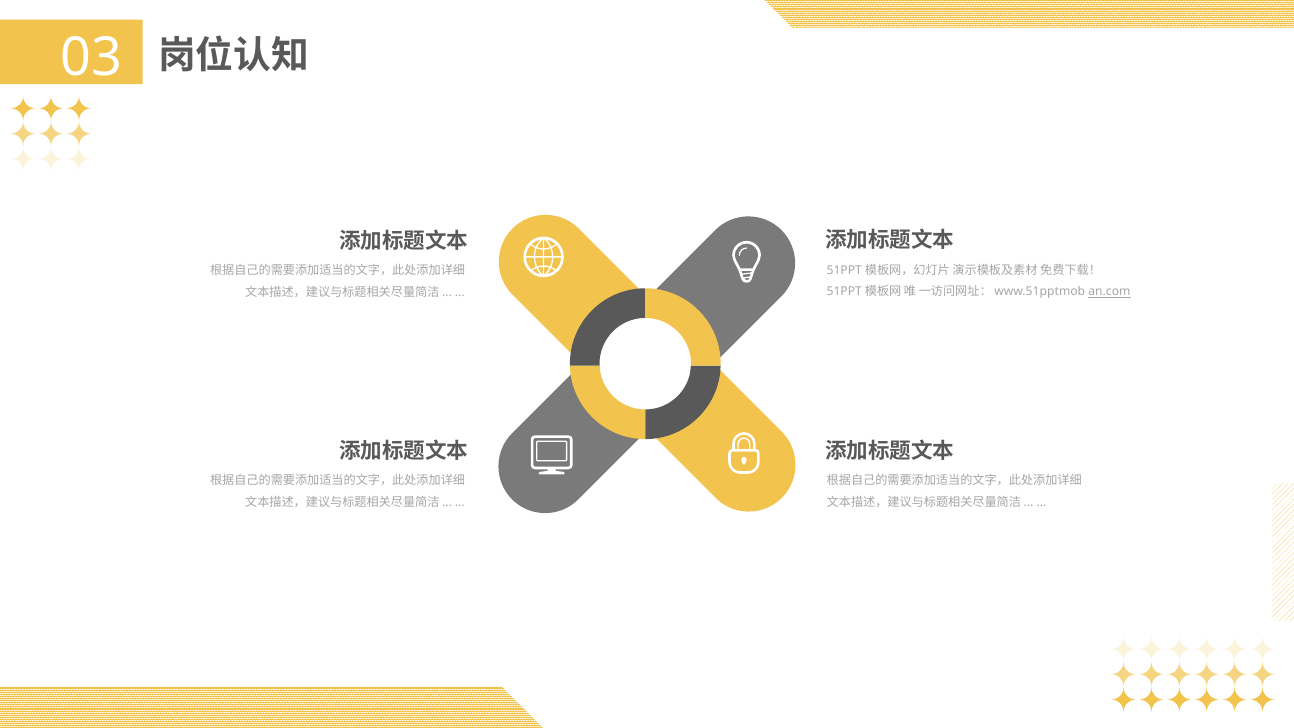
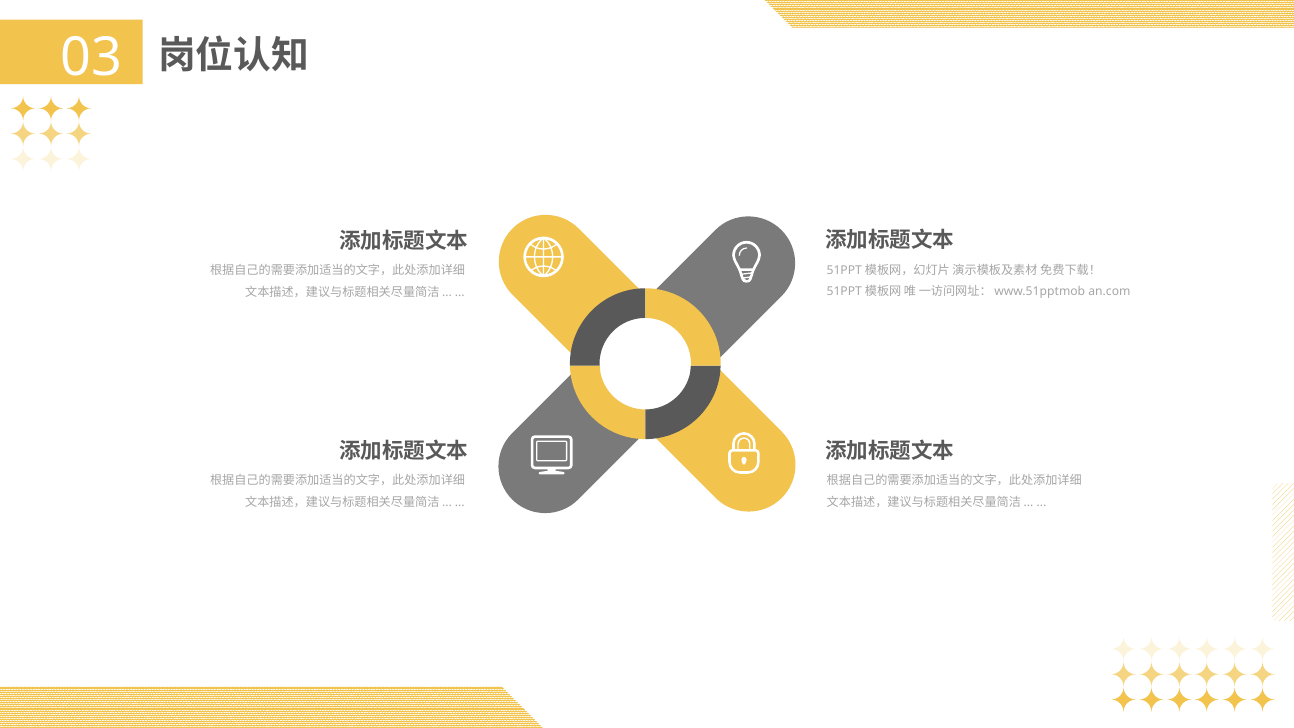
an.com underline: present -> none
